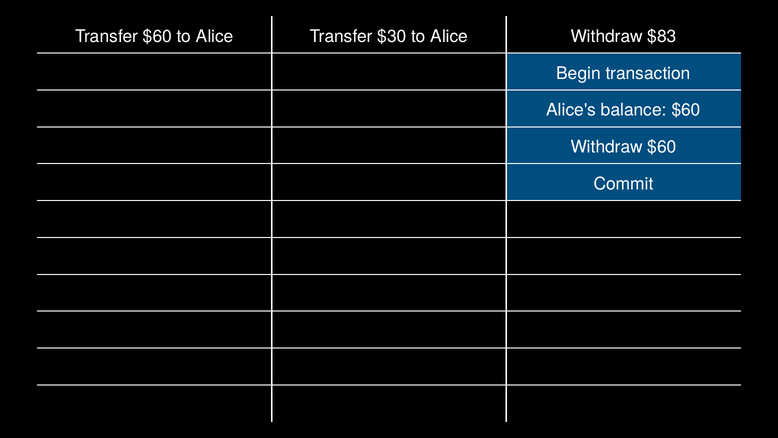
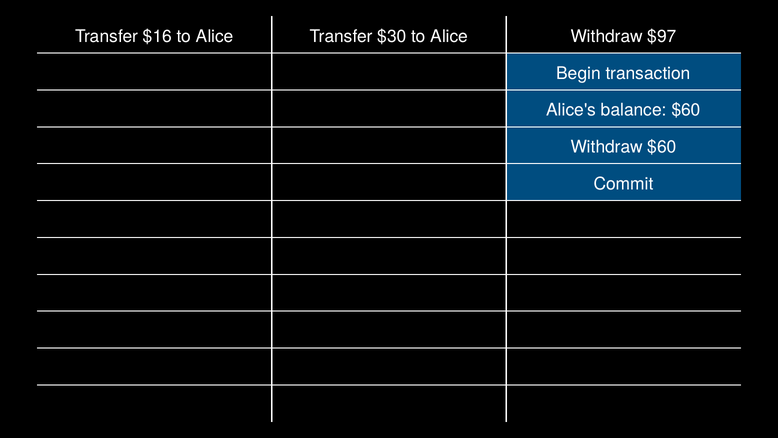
Transfer $60: $60 -> $16
$83: $83 -> $97
